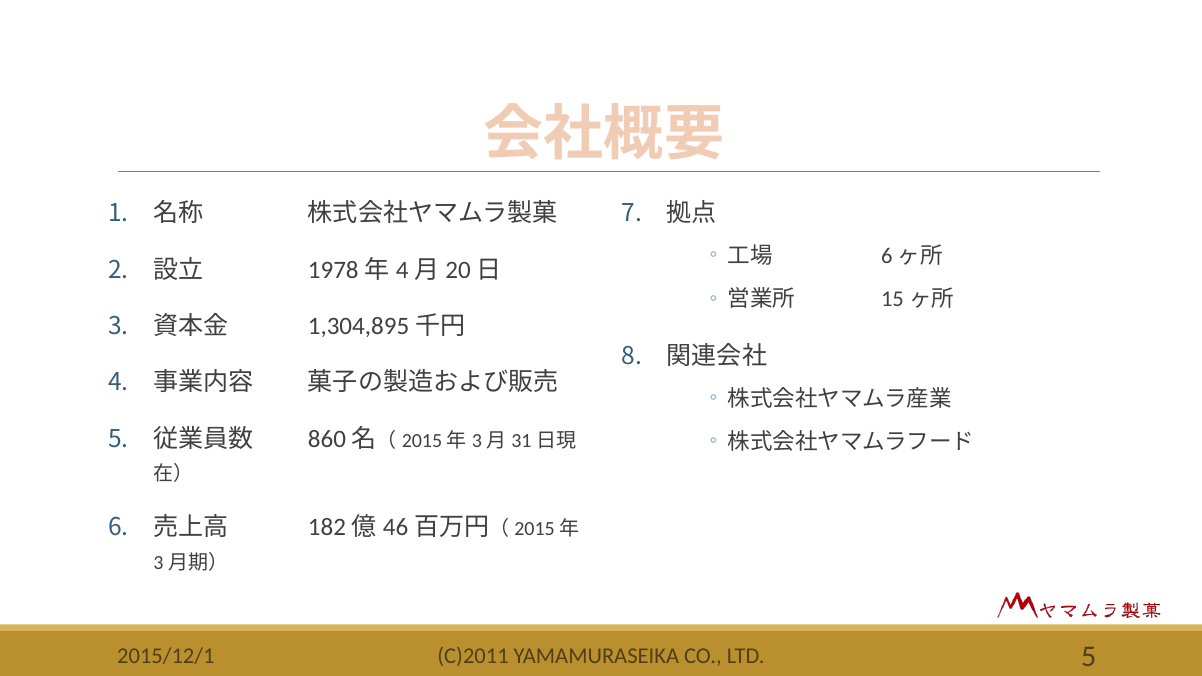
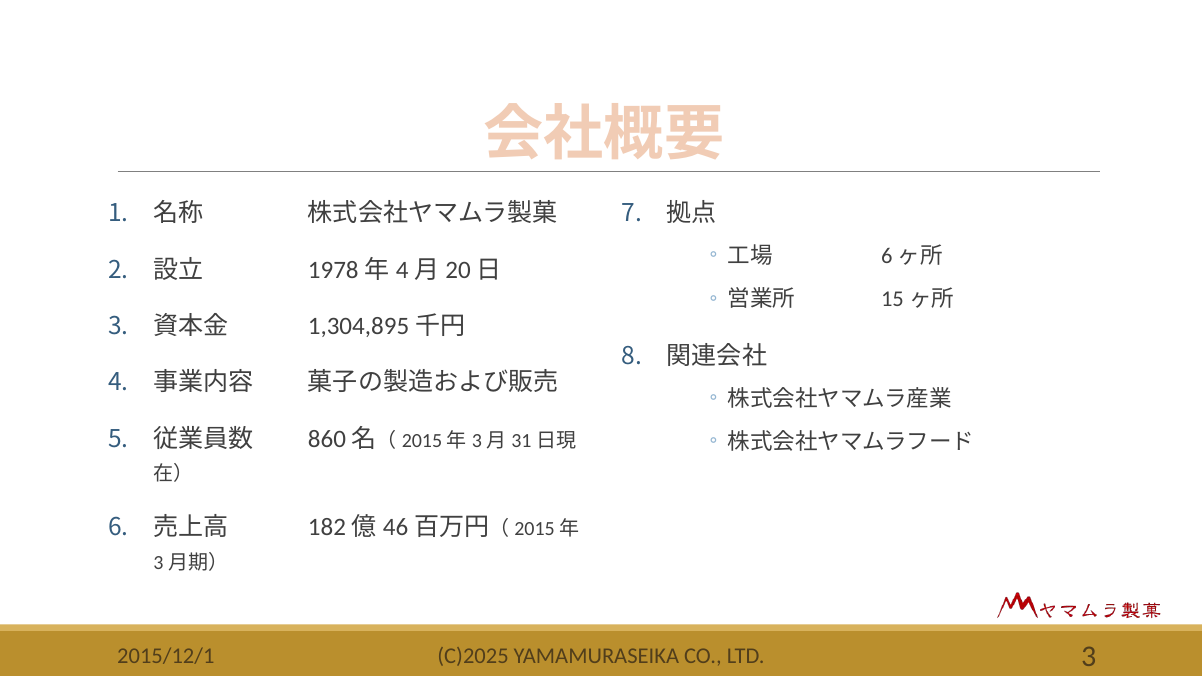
C)2011: C)2011 -> C)2025
LTD 5: 5 -> 3
